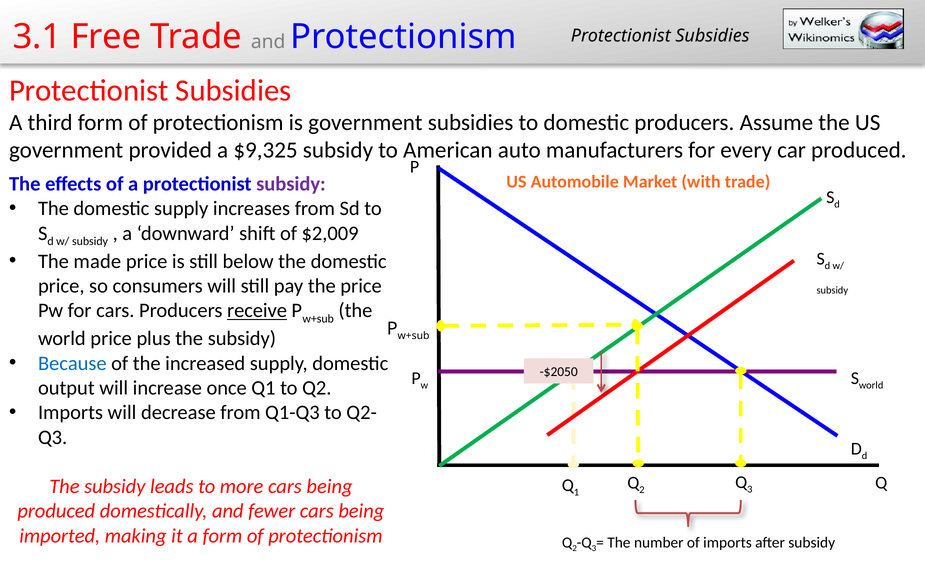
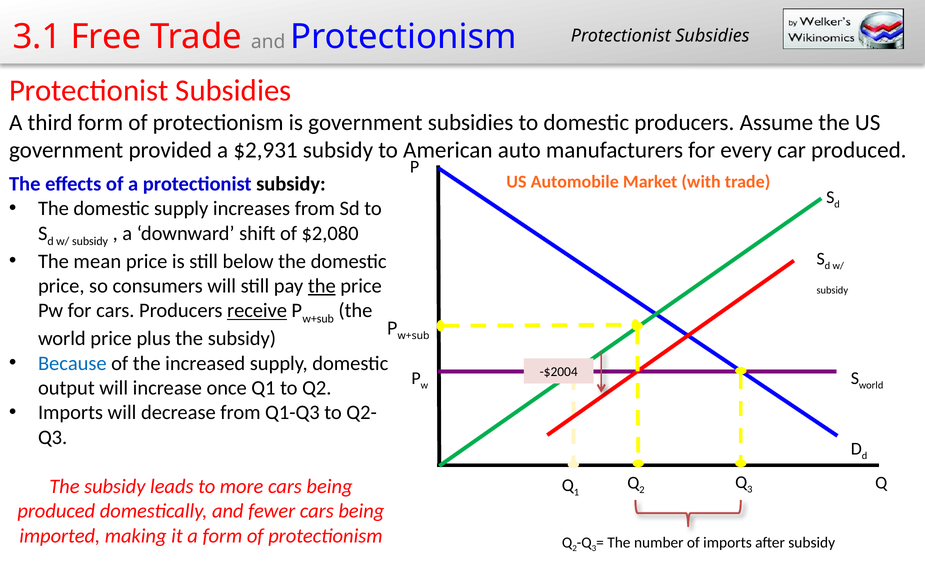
$9,325: $9,325 -> $2,931
subsidy at (291, 184) colour: purple -> black
$2,009: $2,009 -> $2,080
made: made -> mean
the at (322, 286) underline: none -> present
-$2050: -$2050 -> -$2004
